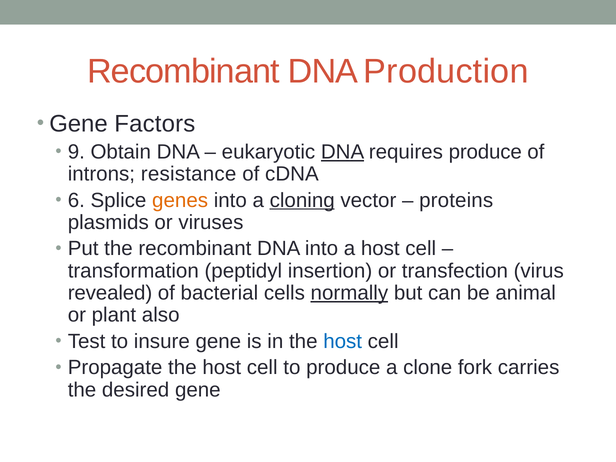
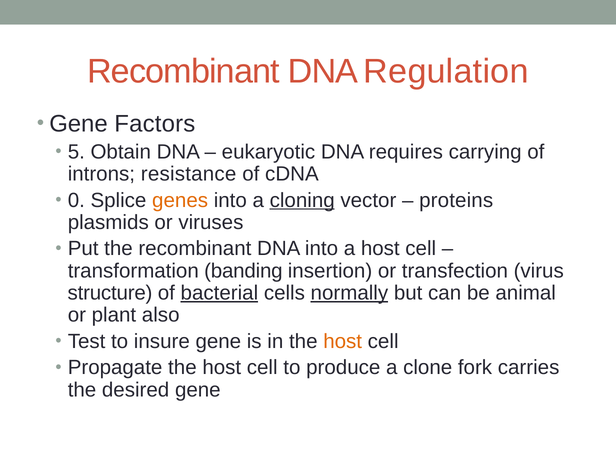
Production: Production -> Regulation
9: 9 -> 5
DNA at (343, 152) underline: present -> none
requires produce: produce -> carrying
6: 6 -> 0
peptidyl: peptidyl -> banding
revealed: revealed -> structure
bacterial underline: none -> present
host at (343, 341) colour: blue -> orange
